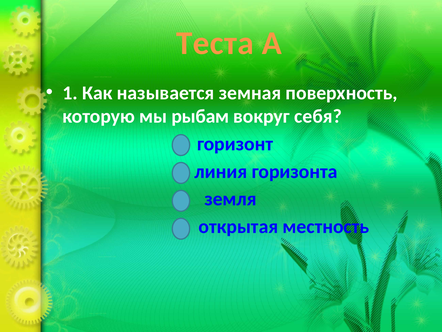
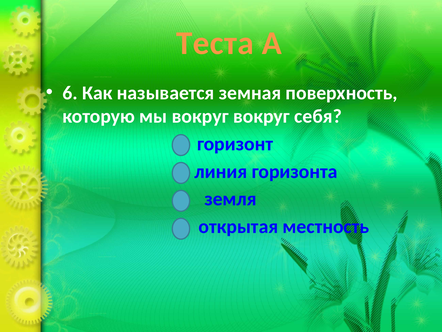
1: 1 -> 6
мы рыбам: рыбам -> вокруг
